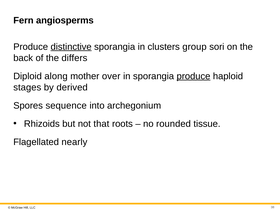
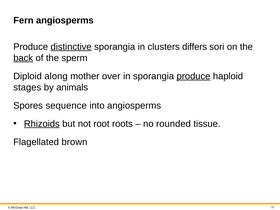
group: group -> differs
back underline: none -> present
differs: differs -> sperm
derived: derived -> animals
into archegonium: archegonium -> angiosperms
Rhizoids underline: none -> present
that: that -> root
nearly: nearly -> brown
